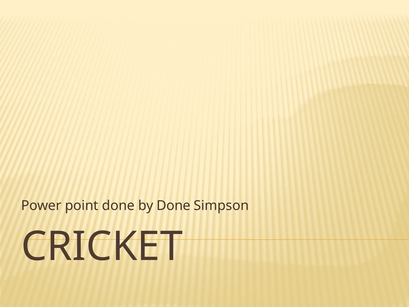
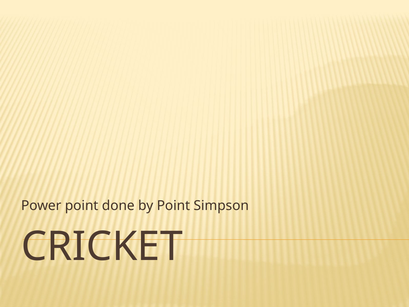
by Done: Done -> Point
